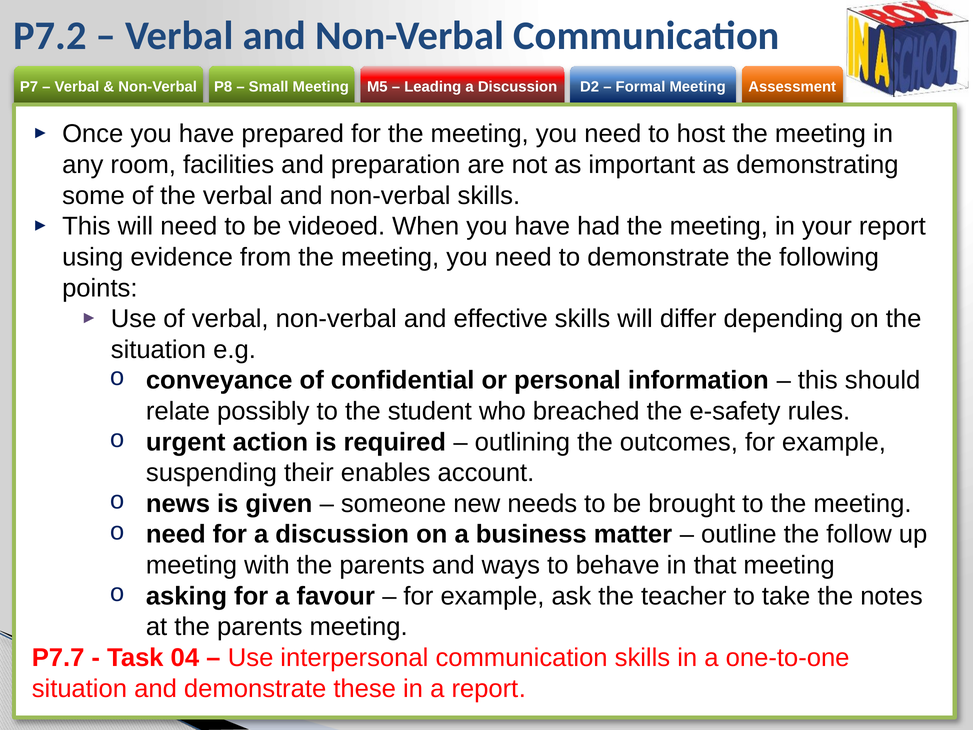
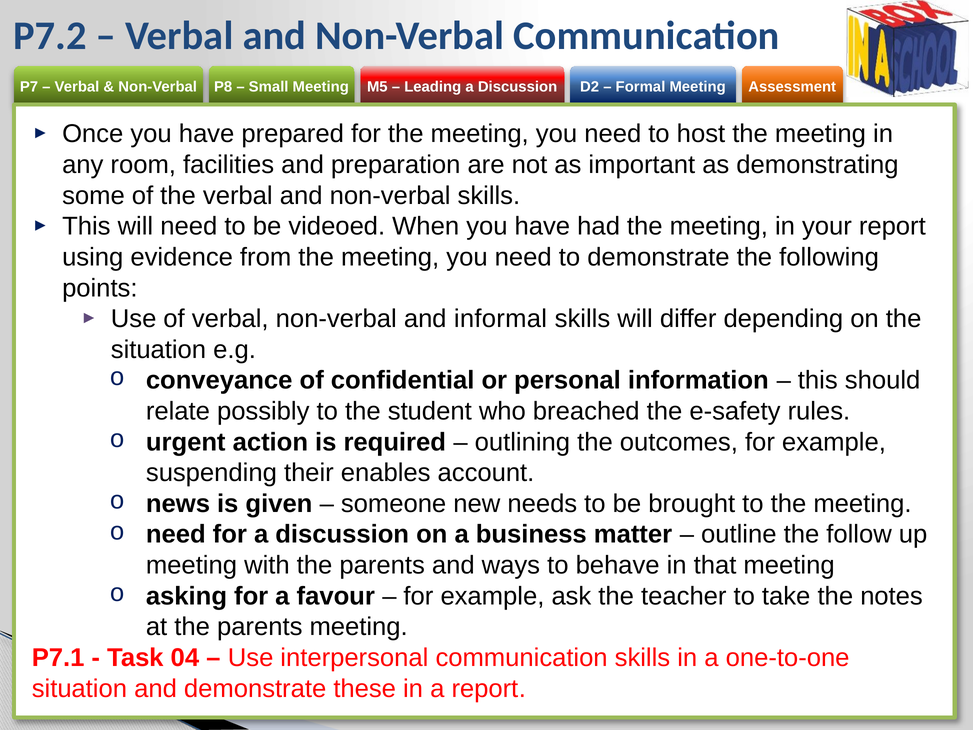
effective: effective -> informal
P7.7: P7.7 -> P7.1
